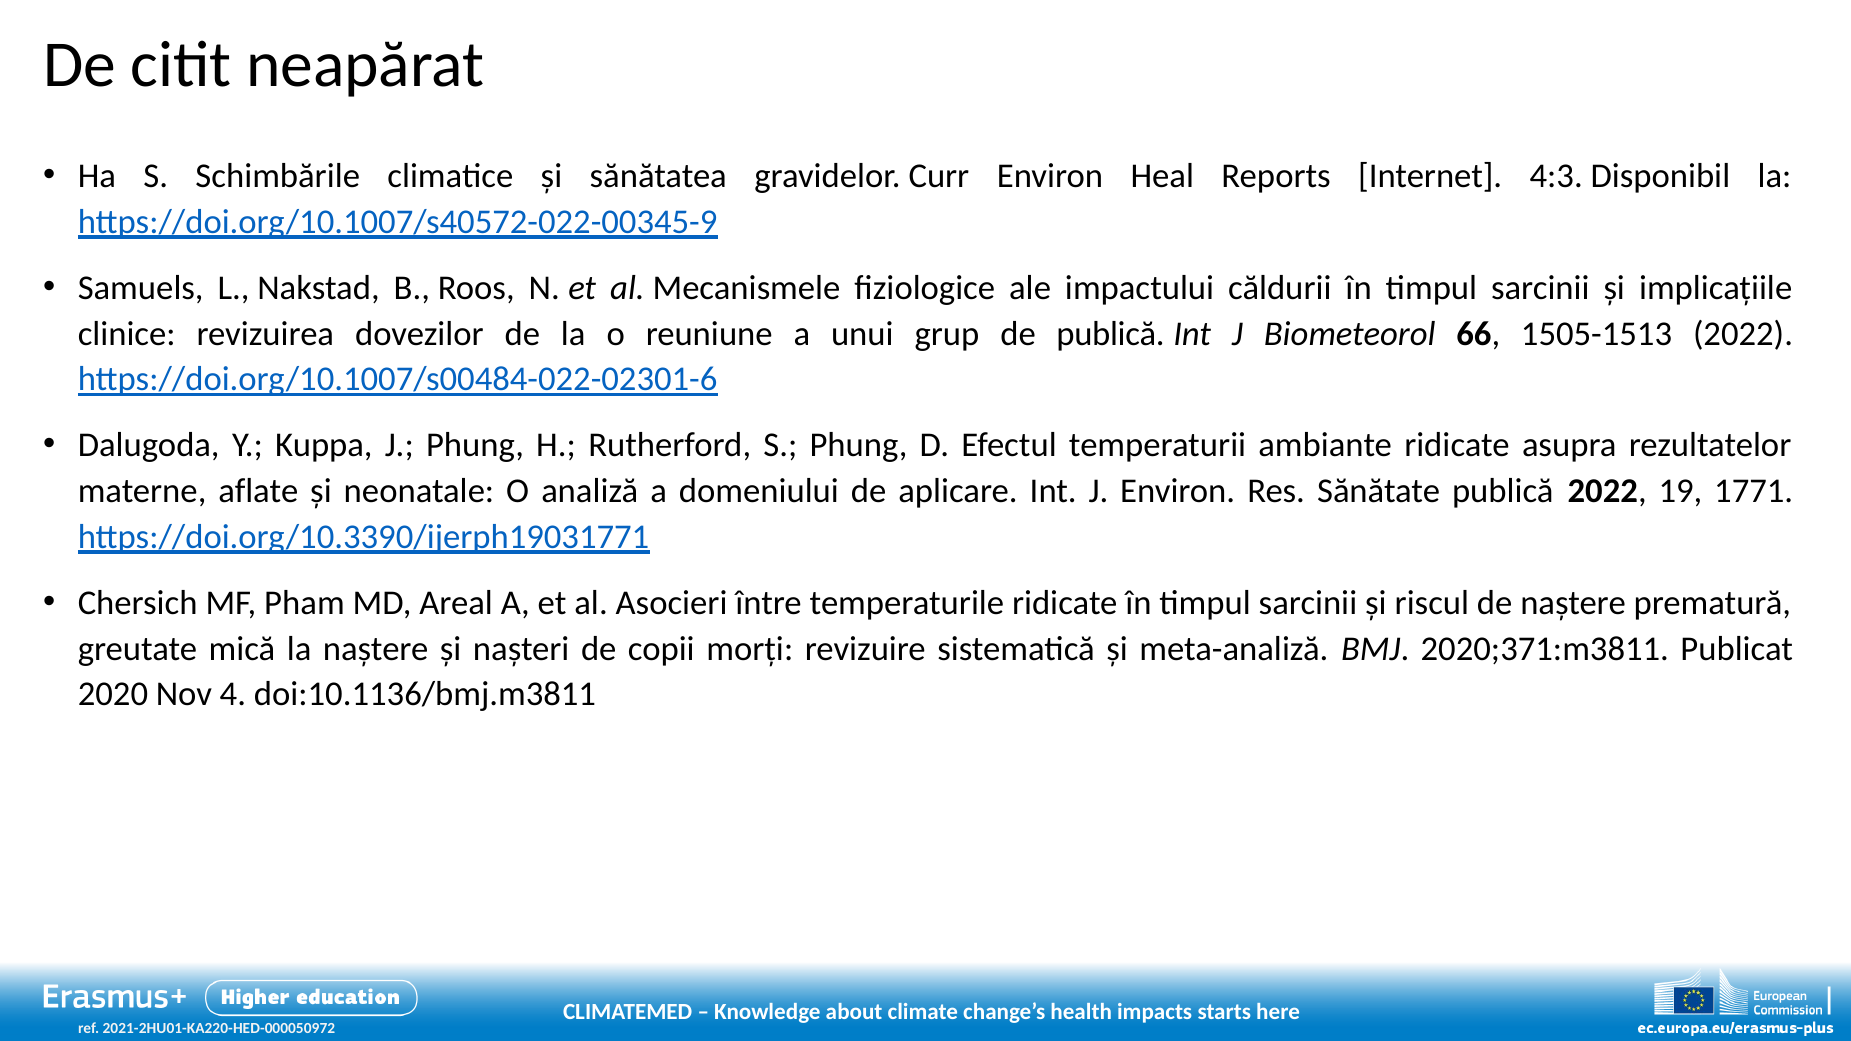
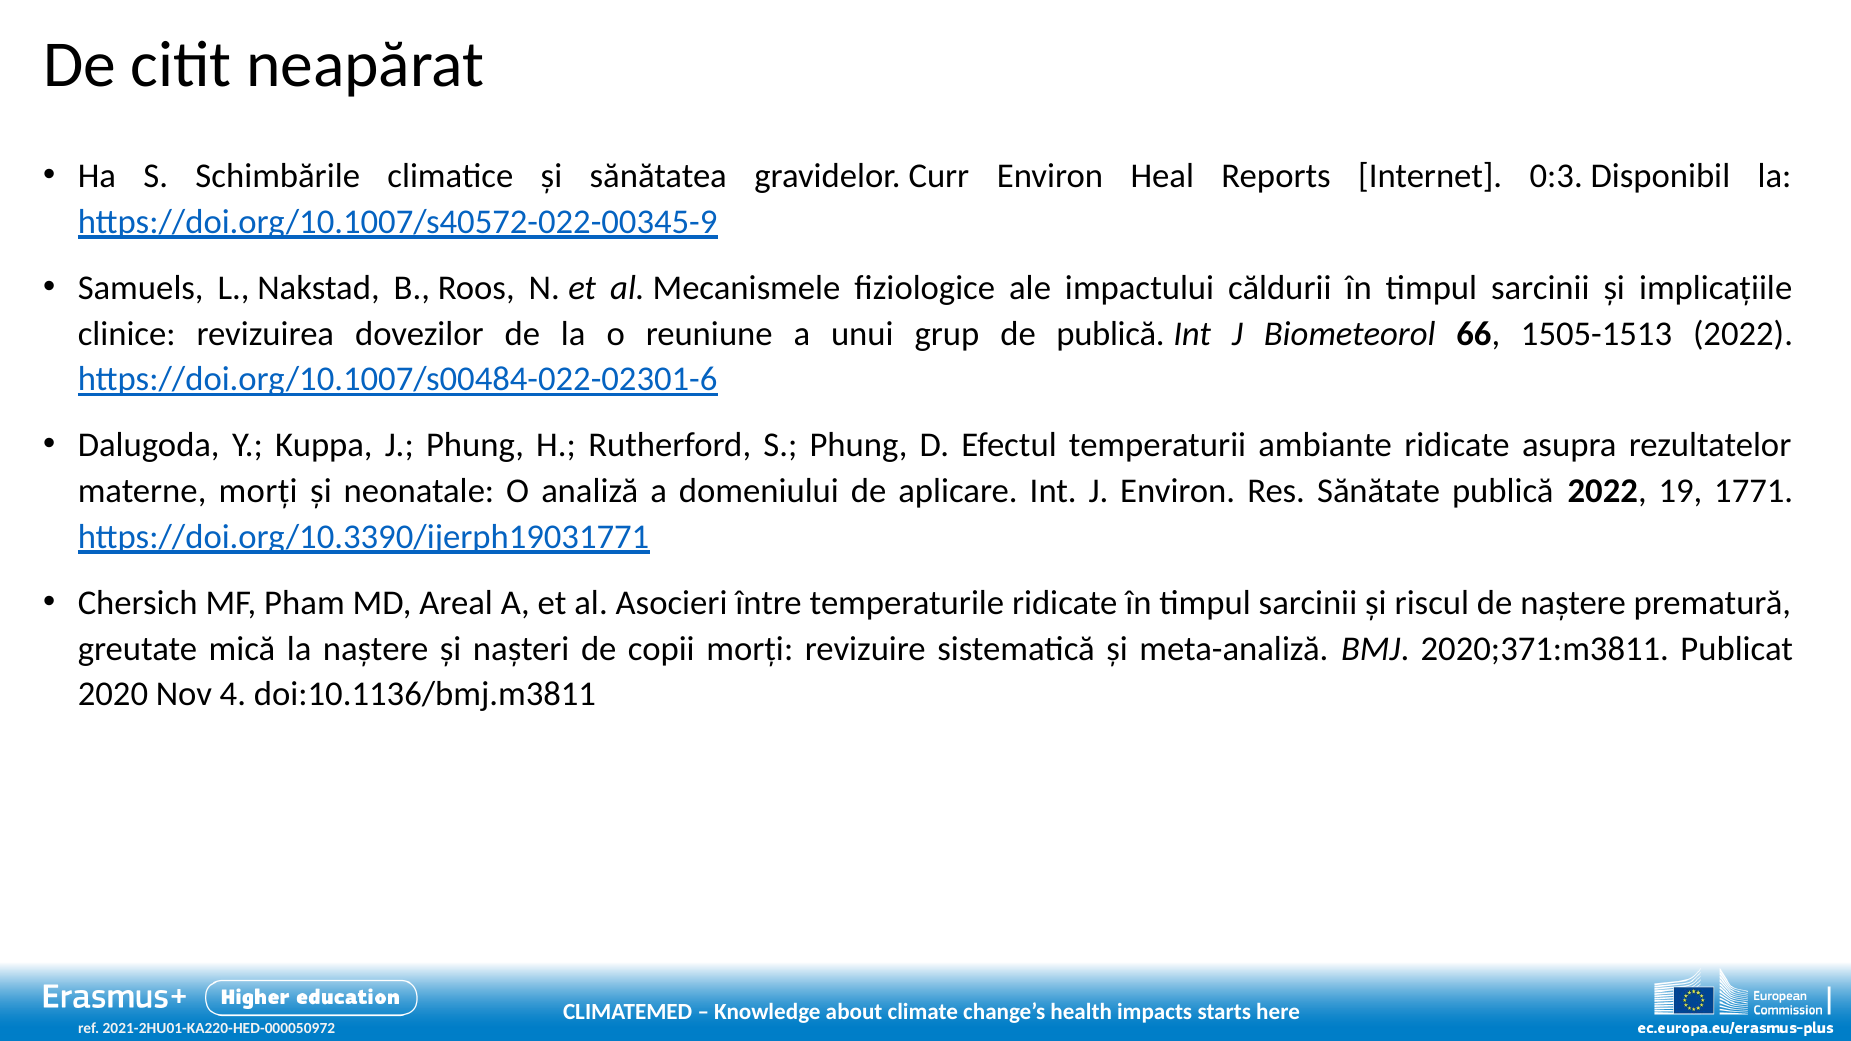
4:3: 4:3 -> 0:3
materne aflate: aflate -> morți
